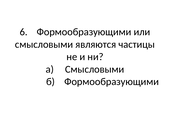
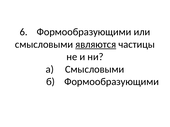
являются underline: none -> present
